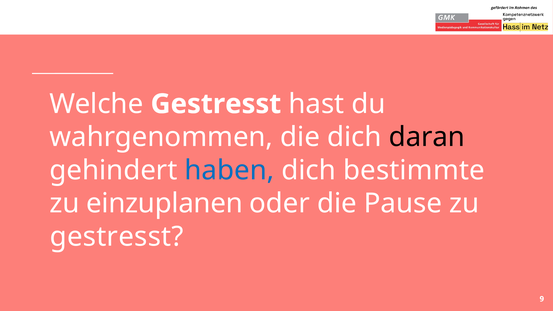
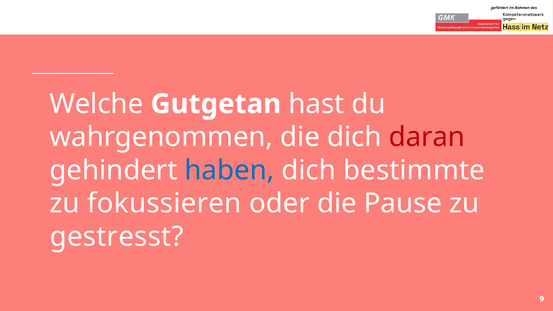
Welche Gestresst: Gestresst -> Gutgetan
daran colour: black -> red
einzuplanen: einzuplanen -> fokussieren
